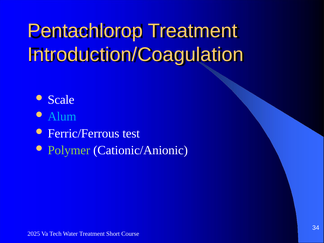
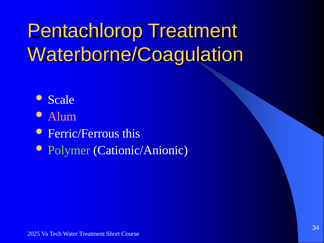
Introduction/Coagulation: Introduction/Coagulation -> Waterborne/Coagulation
Alum colour: light blue -> pink
test: test -> this
